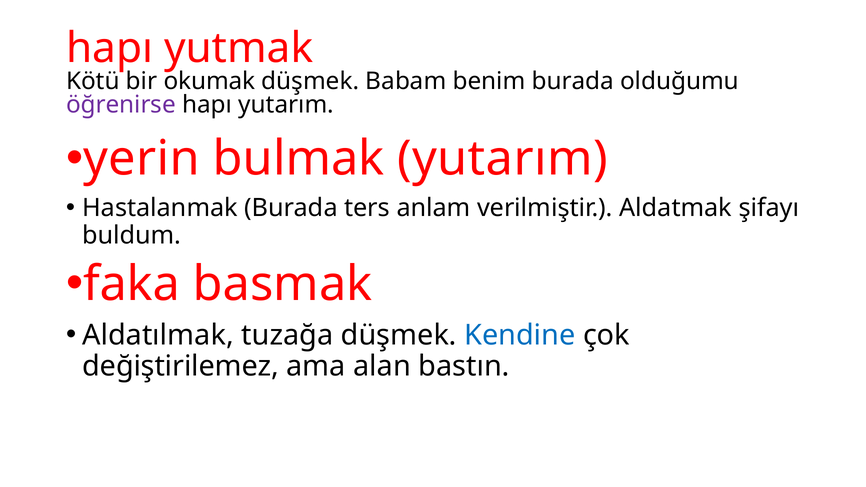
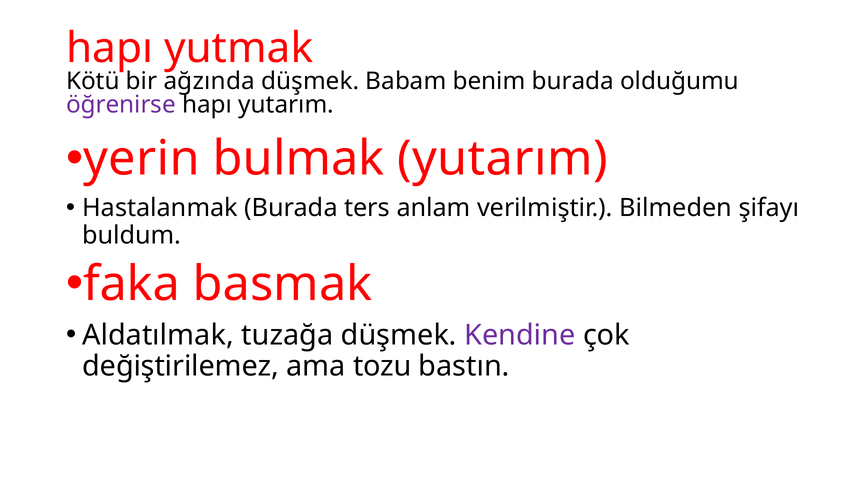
okumak: okumak -> ağzında
Aldatmak: Aldatmak -> Bilmeden
Kendine colour: blue -> purple
alan: alan -> tozu
